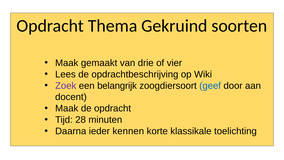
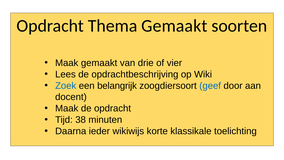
Thema Gekruind: Gekruind -> Gemaakt
Zoek colour: purple -> blue
28: 28 -> 38
kennen: kennen -> wikiwijs
